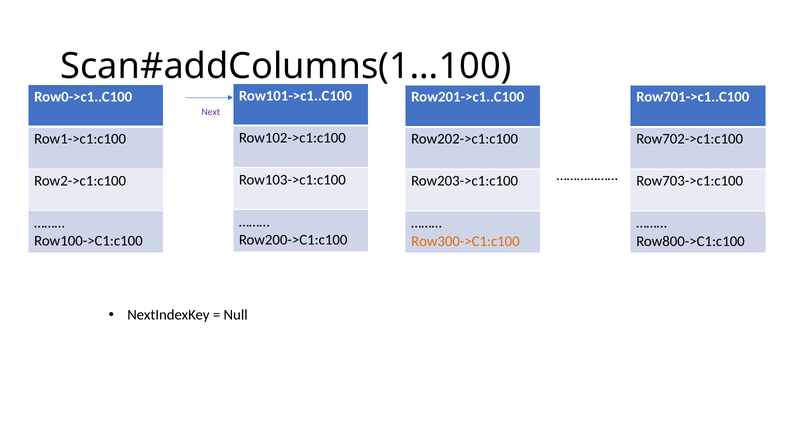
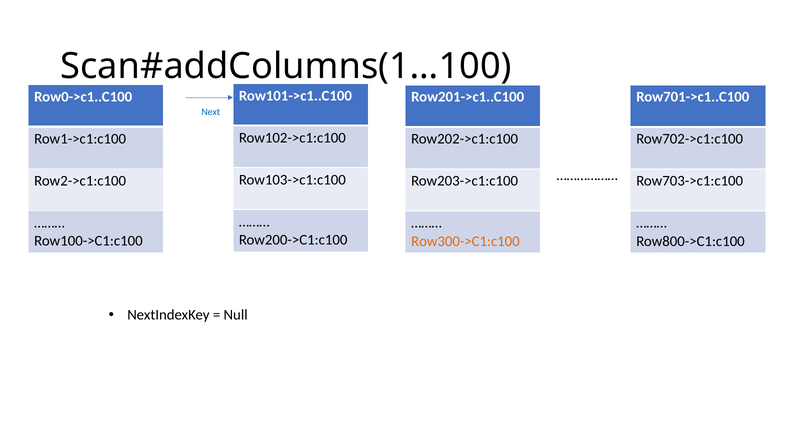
Next colour: purple -> blue
